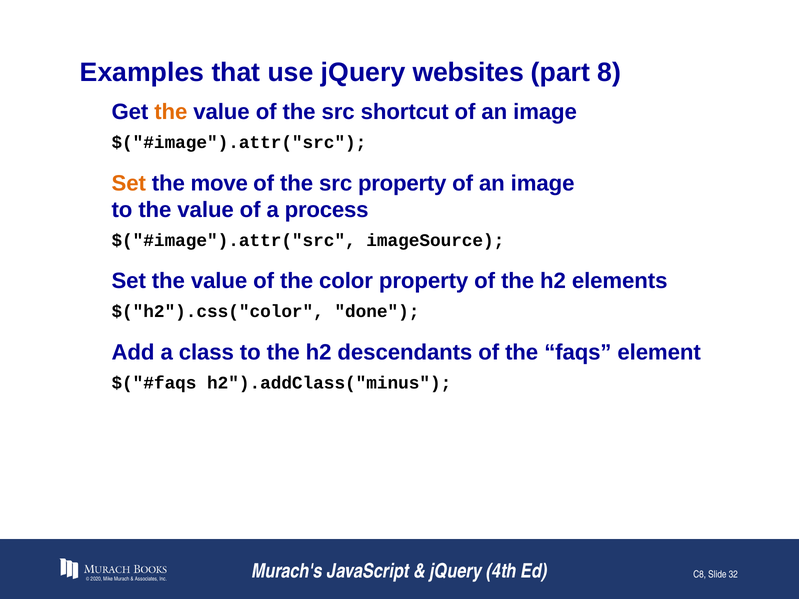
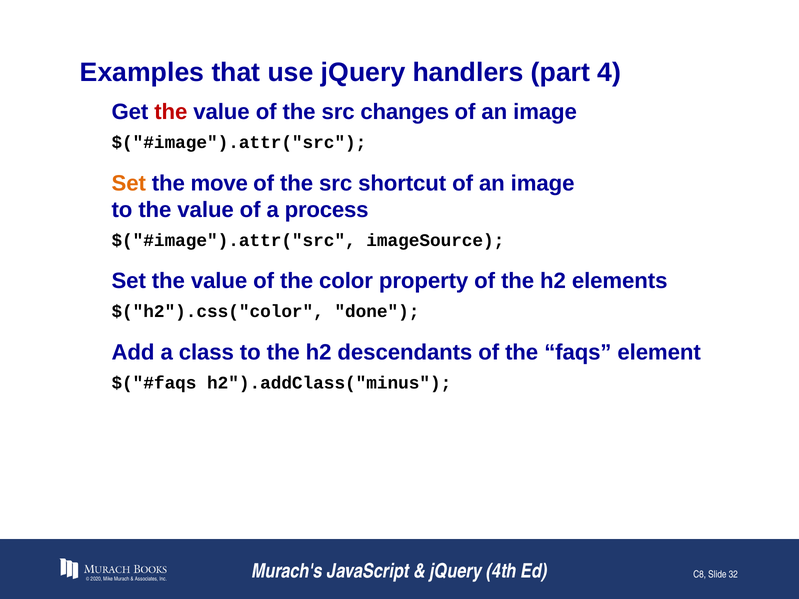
websites: websites -> handlers
8: 8 -> 4
the at (171, 112) colour: orange -> red
shortcut: shortcut -> changes
src property: property -> shortcut
